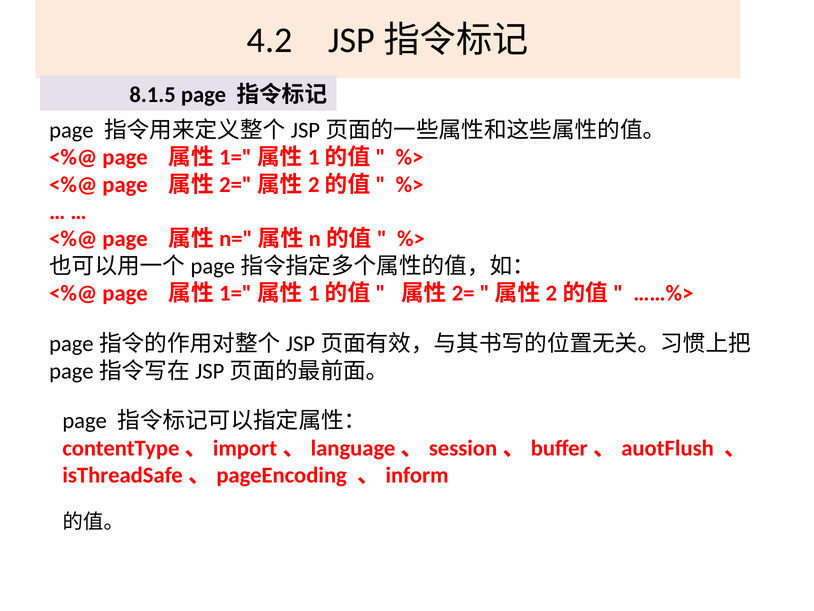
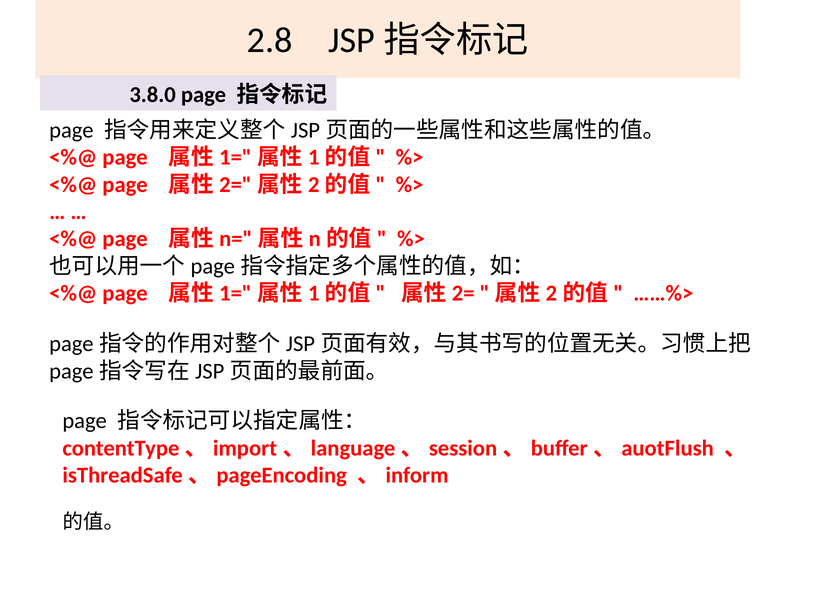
4.2: 4.2 -> 2.8
8.1.5: 8.1.5 -> 3.8.0
